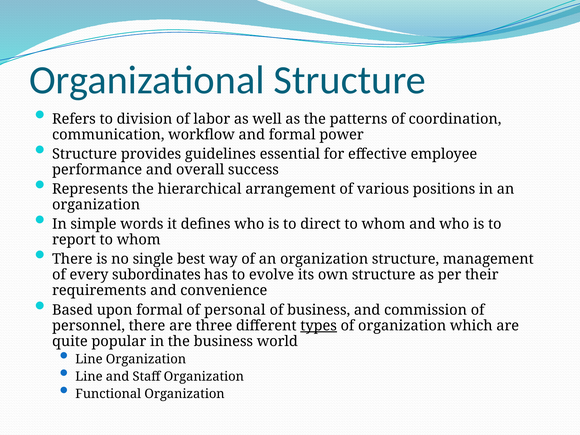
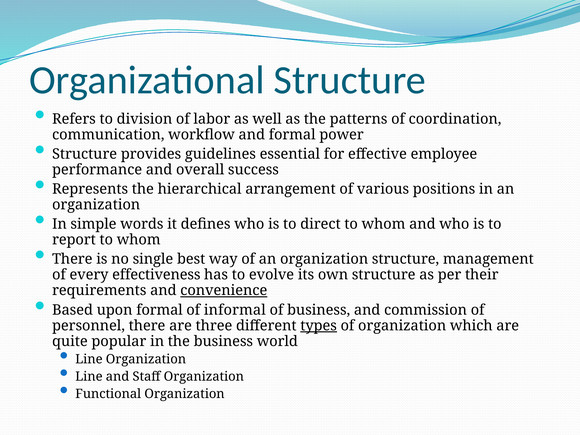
subordinates: subordinates -> effectiveness
convenience underline: none -> present
personal: personal -> informal
